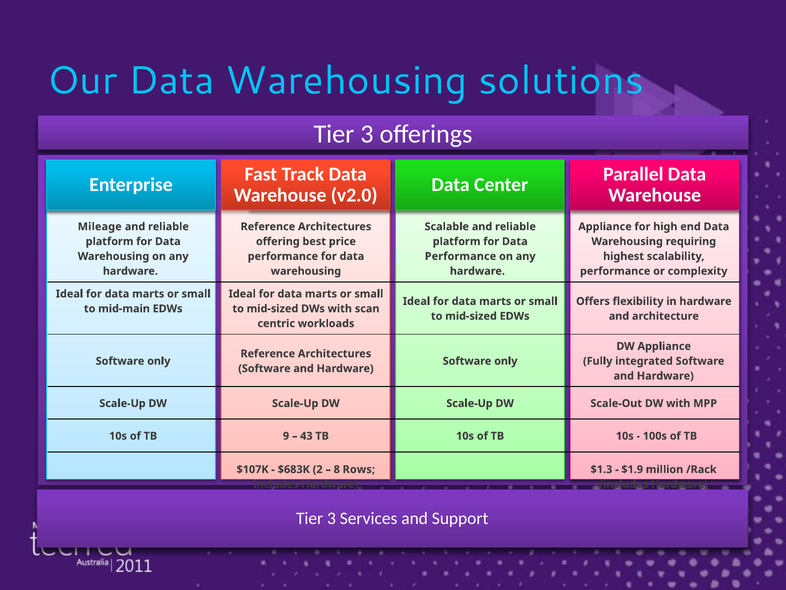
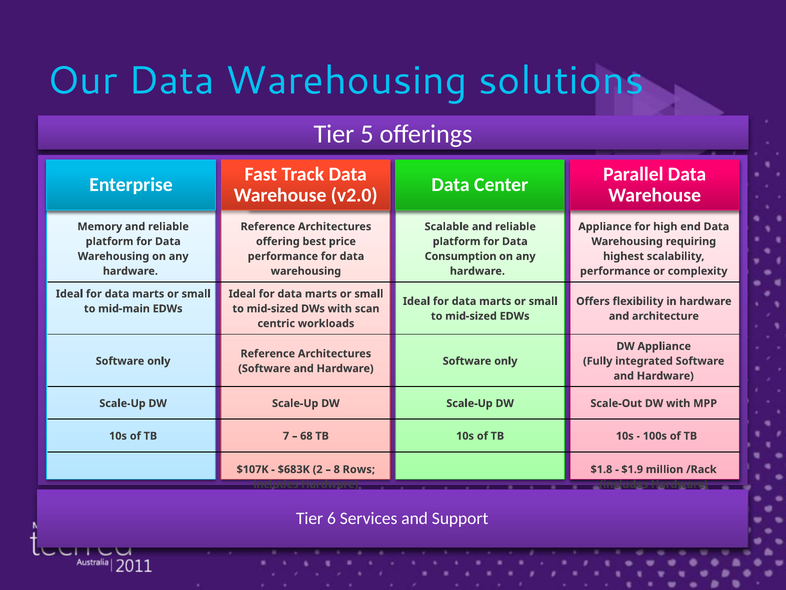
3 at (367, 134): 3 -> 5
Mileage: Mileage -> Memory
Performance at (460, 256): Performance -> Consumption
9: 9 -> 7
43: 43 -> 68
$1.3: $1.3 -> $1.8
3 at (331, 518): 3 -> 6
